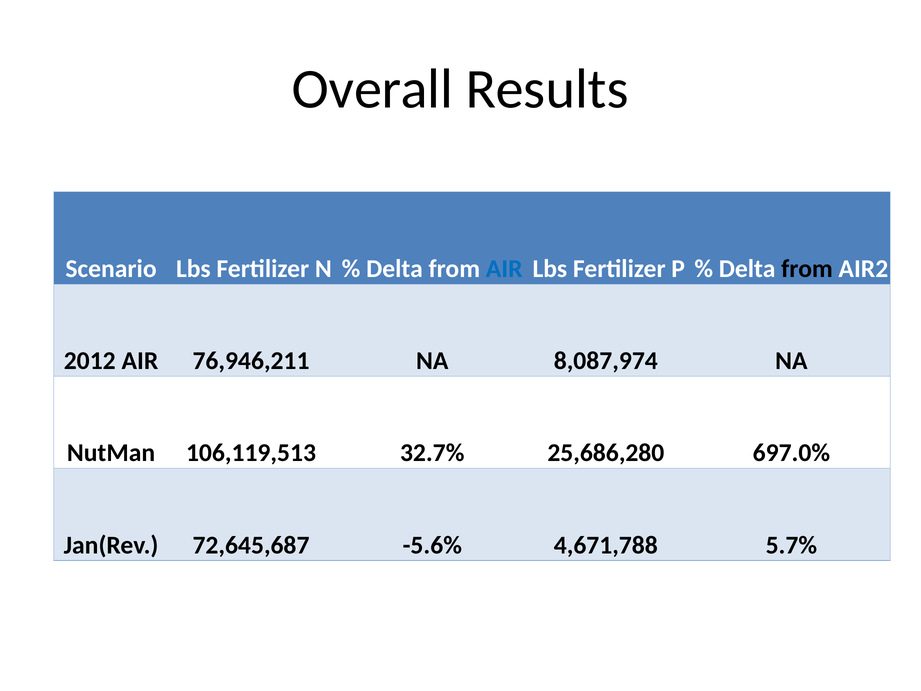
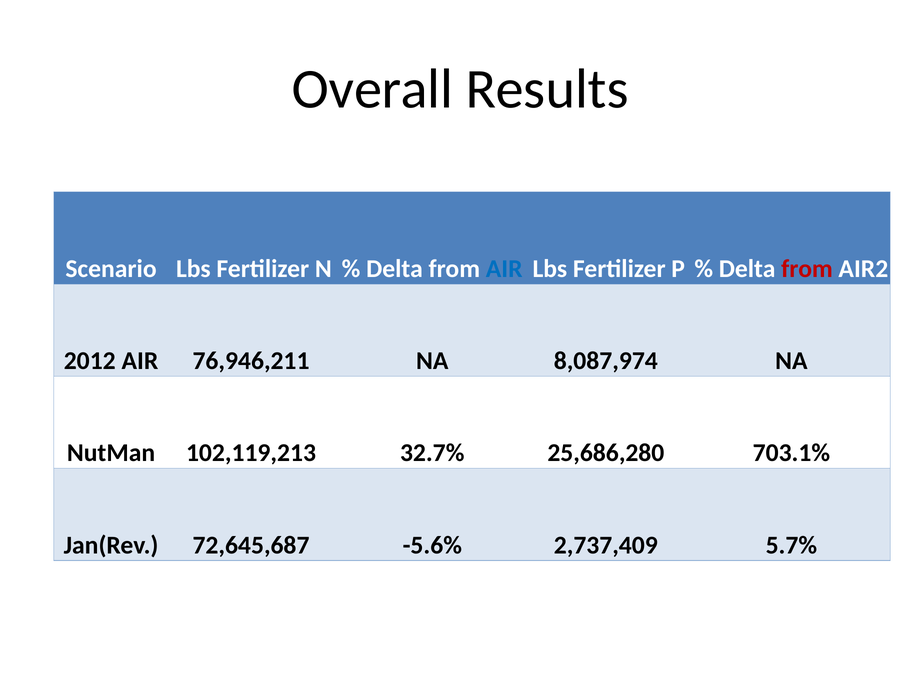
from at (807, 269) colour: black -> red
106,119,513: 106,119,513 -> 102,119,213
697.0%: 697.0% -> 703.1%
4,671,788: 4,671,788 -> 2,737,409
